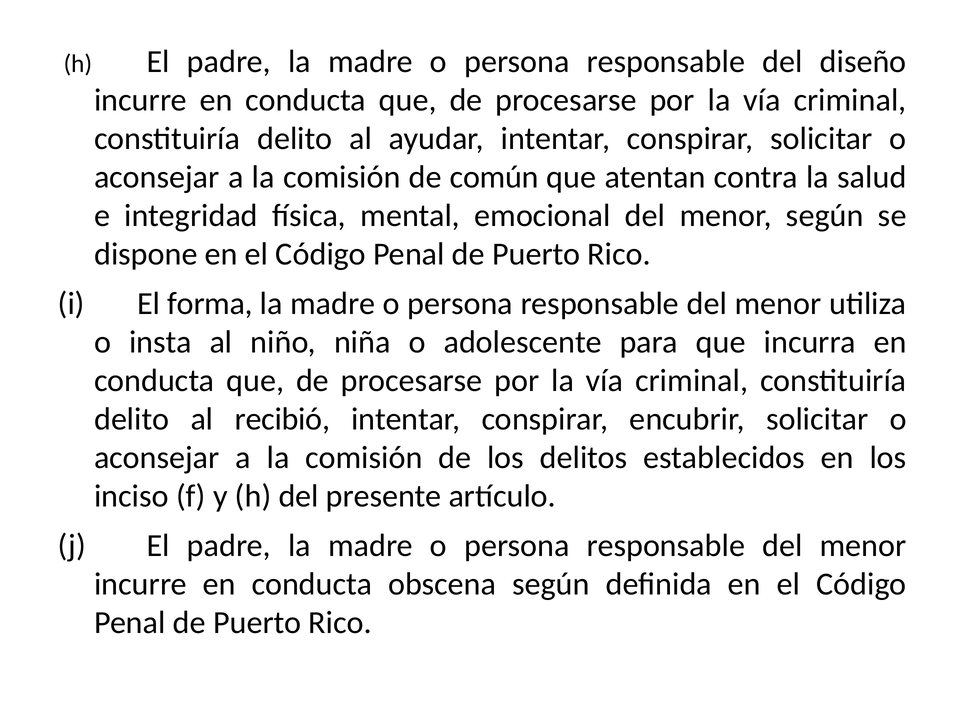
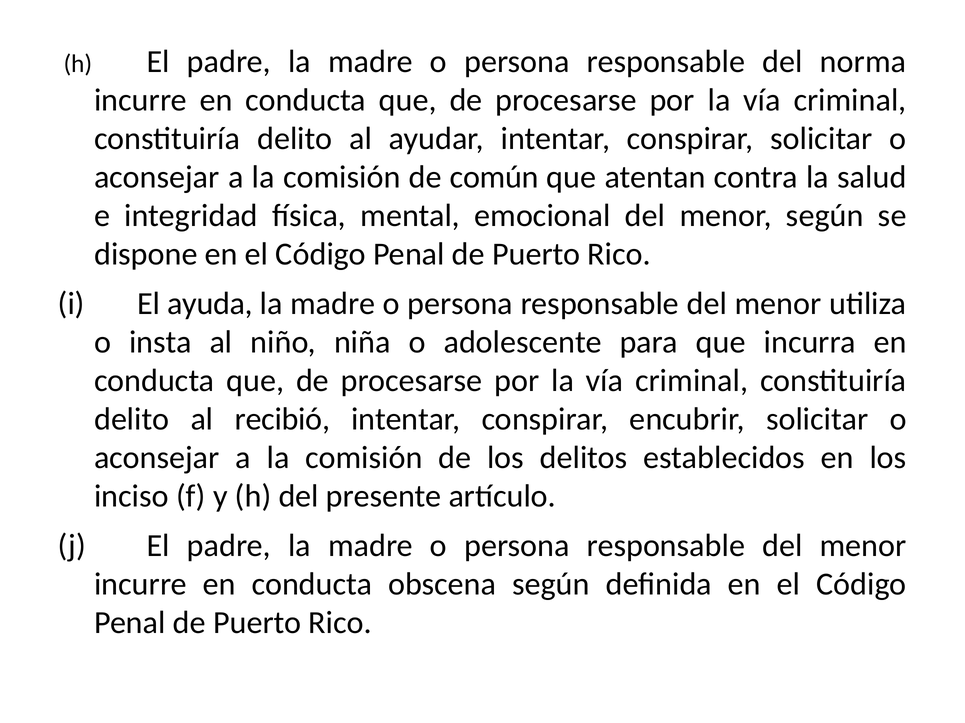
diseño: diseño -> norma
forma: forma -> ayuda
